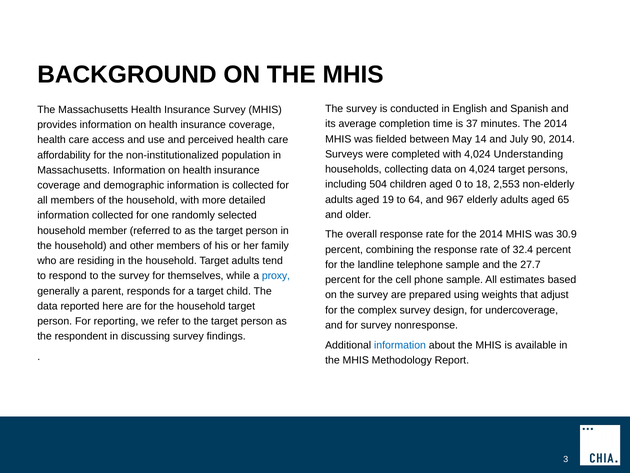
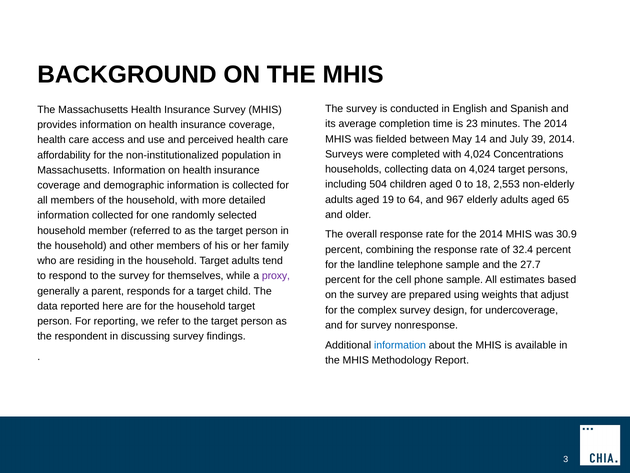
37: 37 -> 23
90: 90 -> 39
Understanding: Understanding -> Concentrations
proxy colour: blue -> purple
